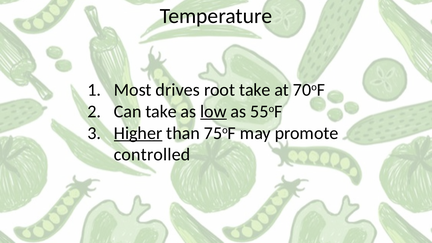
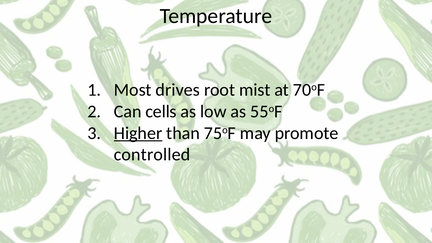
root take: take -> mist
Can take: take -> cells
low underline: present -> none
